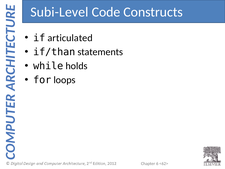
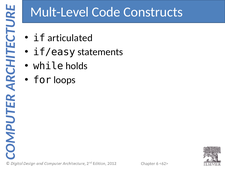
Subi-Level: Subi-Level -> Mult-Level
if/than: if/than -> if/easy
